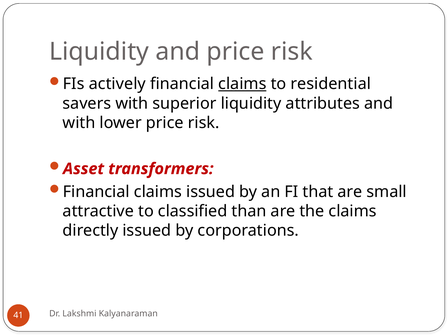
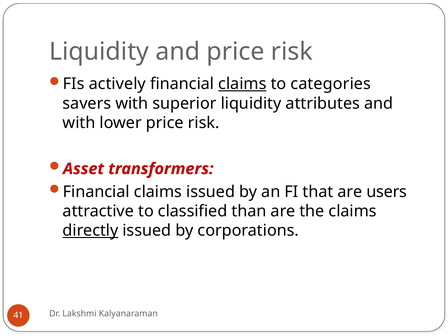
residential: residential -> categories
small: small -> users
directly underline: none -> present
